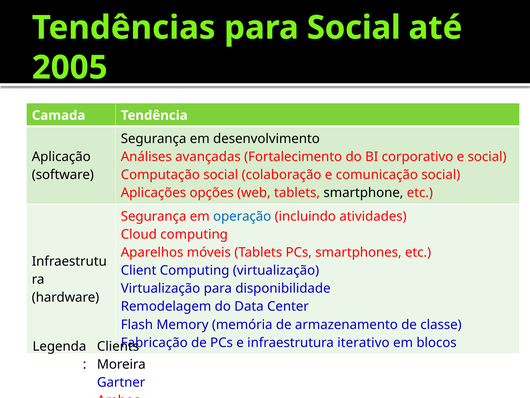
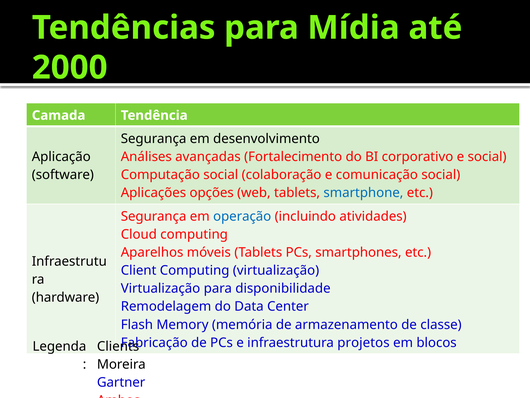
para Social: Social -> Mídia
2005: 2005 -> 2000
smartphone colour: black -> blue
iterativo: iterativo -> projetos
